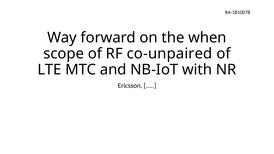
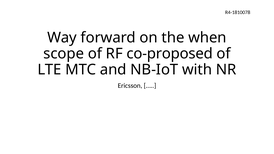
co-unpaired: co-unpaired -> co-proposed
